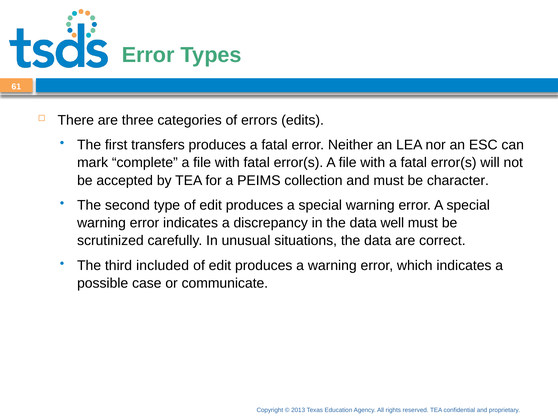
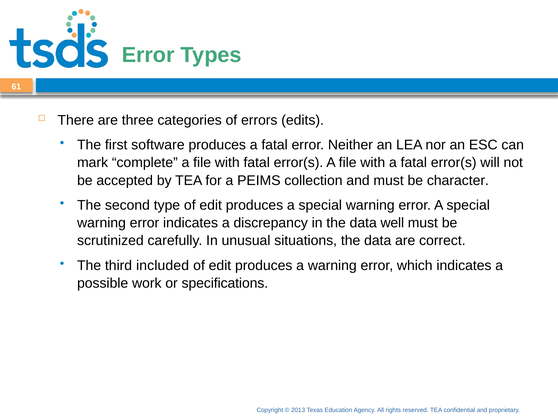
transfers: transfers -> software
case: case -> work
communicate: communicate -> specifications
